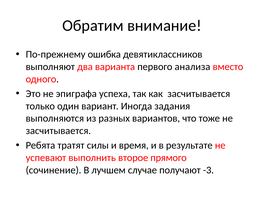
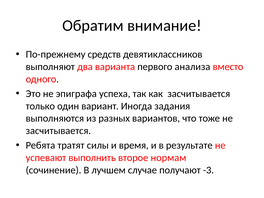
ошибка: ошибка -> средств
прямого: прямого -> нормам
